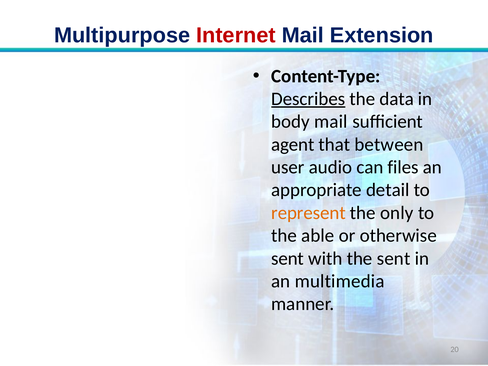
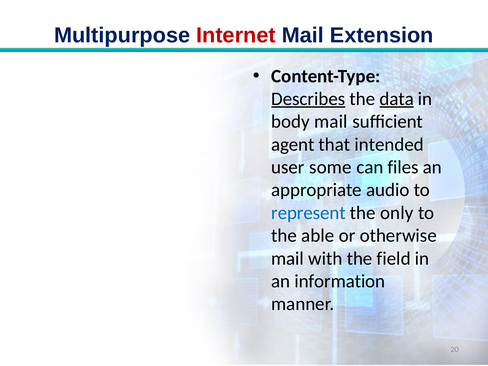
data underline: none -> present
between: between -> intended
audio: audio -> some
detail: detail -> audio
represent colour: orange -> blue
sent at (288, 258): sent -> mail
the sent: sent -> field
multimedia: multimedia -> information
